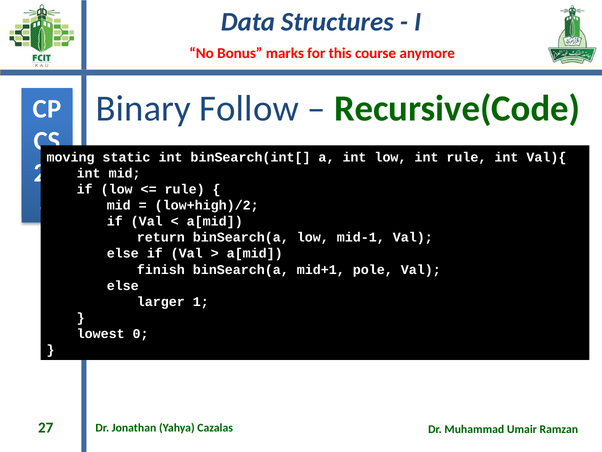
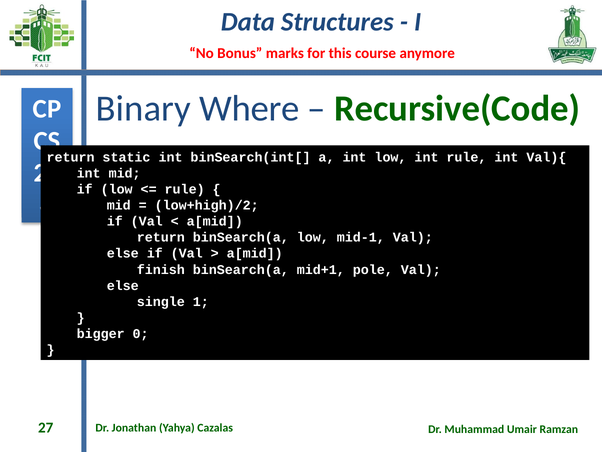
Follow: Follow -> Where
moving at (71, 157): moving -> return
larger: larger -> single
lowest: lowest -> bigger
